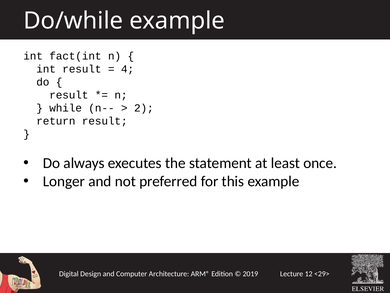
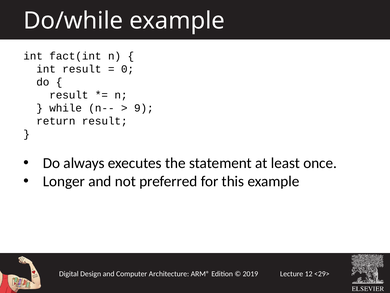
4: 4 -> 0
2: 2 -> 9
